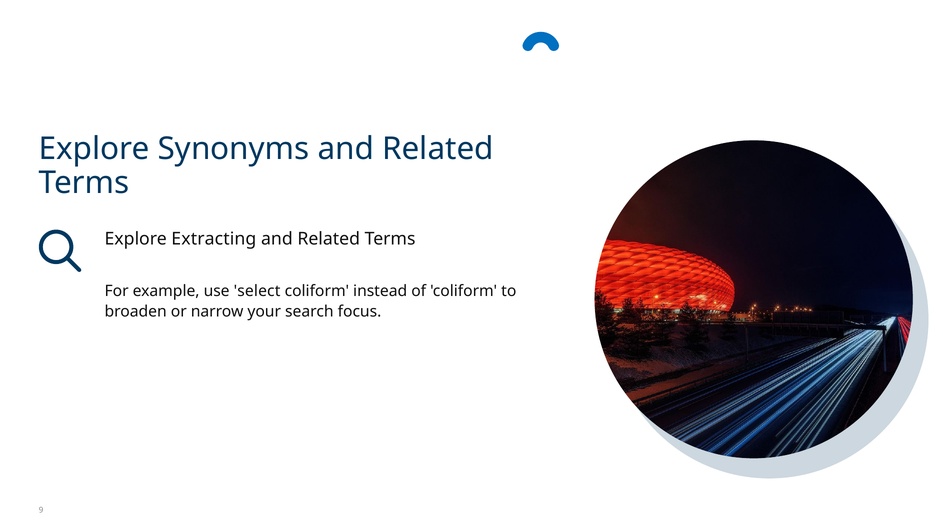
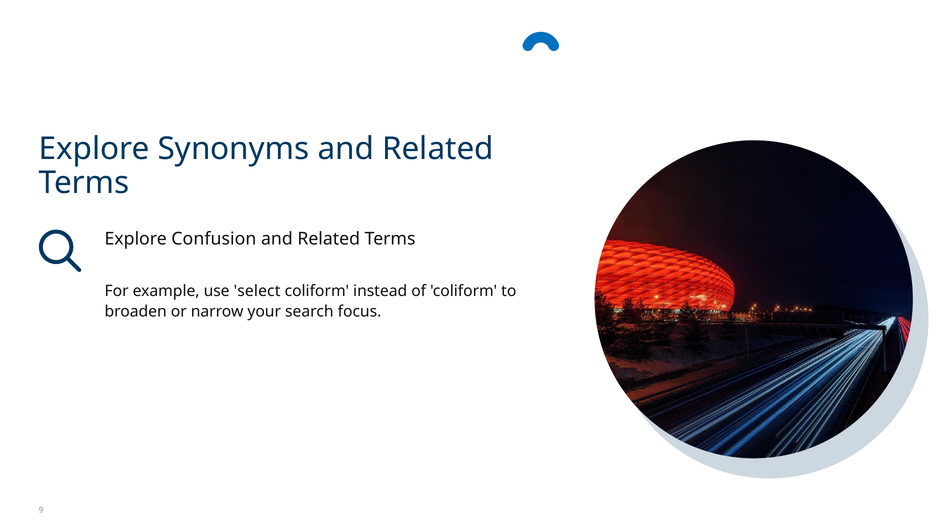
Extracting: Extracting -> Confusion
